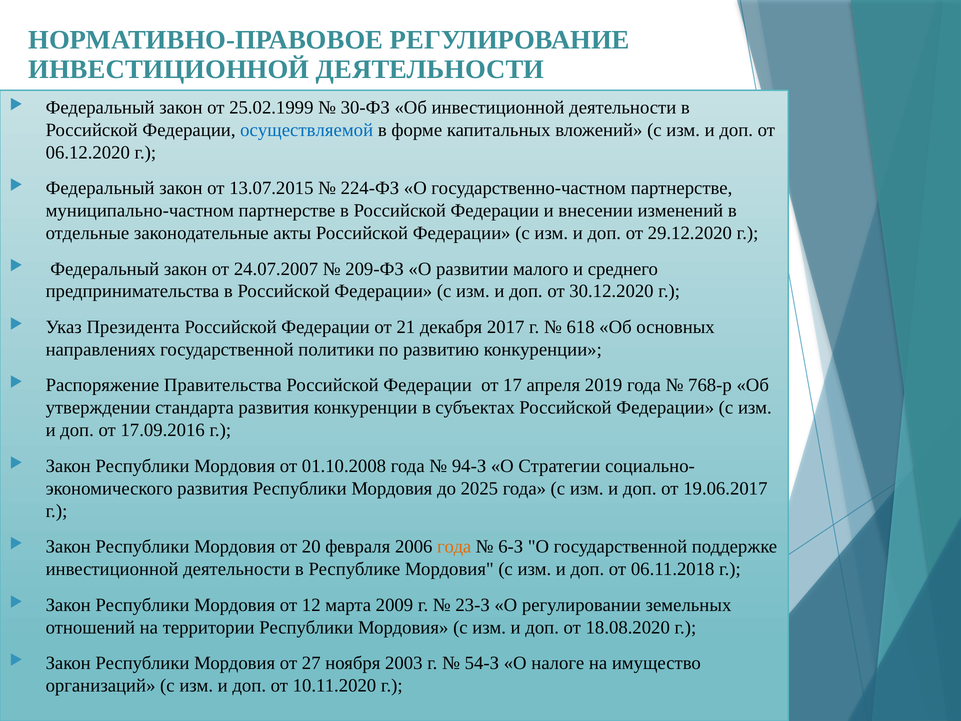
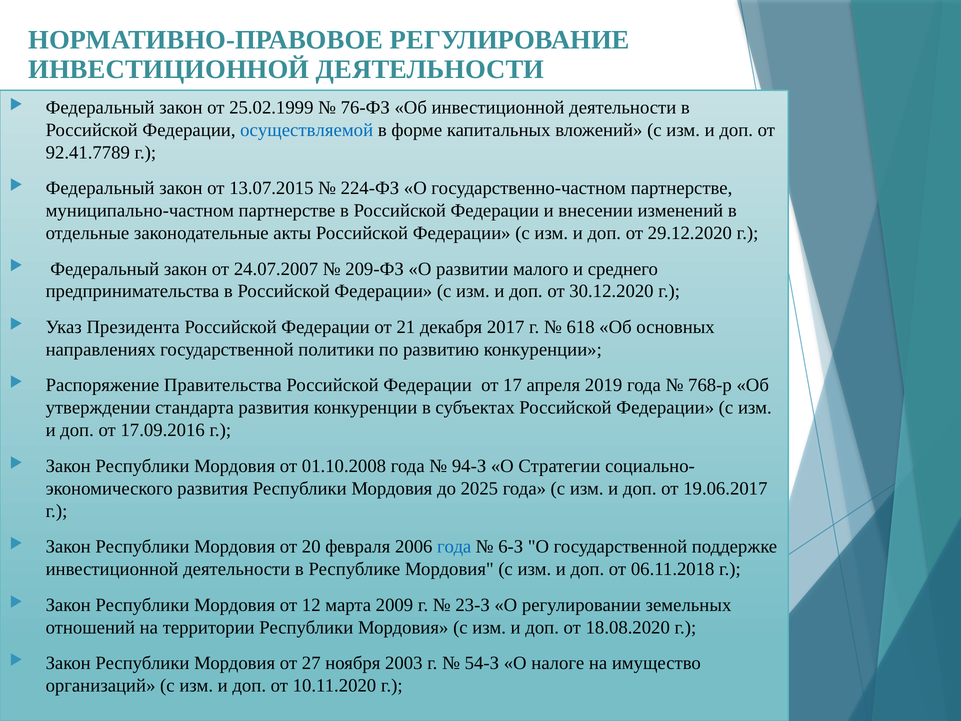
30-ФЗ: 30-ФЗ -> 76-ФЗ
06.12.2020: 06.12.2020 -> 92.41.7789
года at (454, 547) colour: orange -> blue
